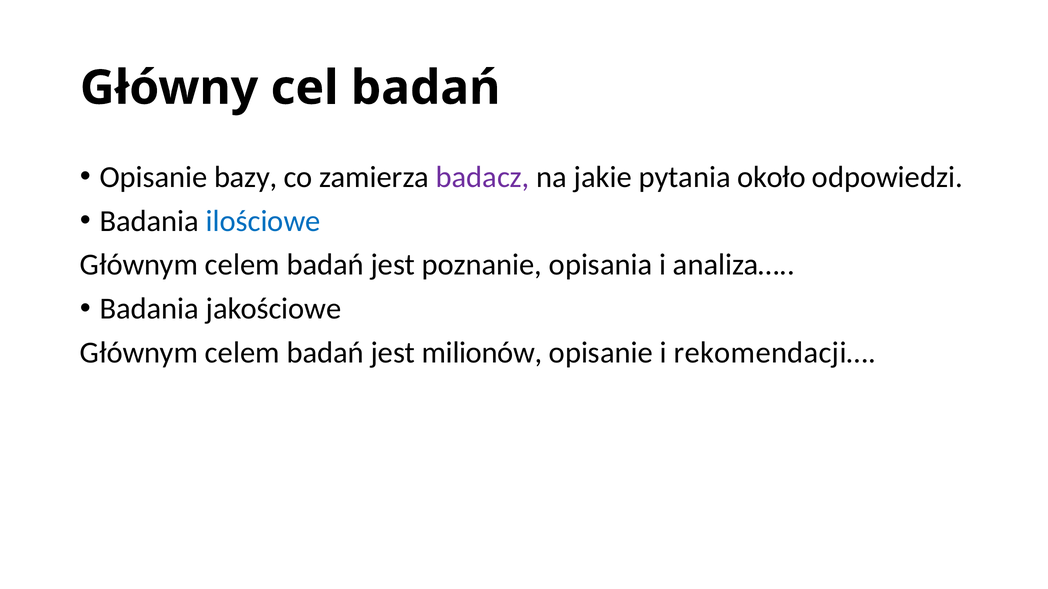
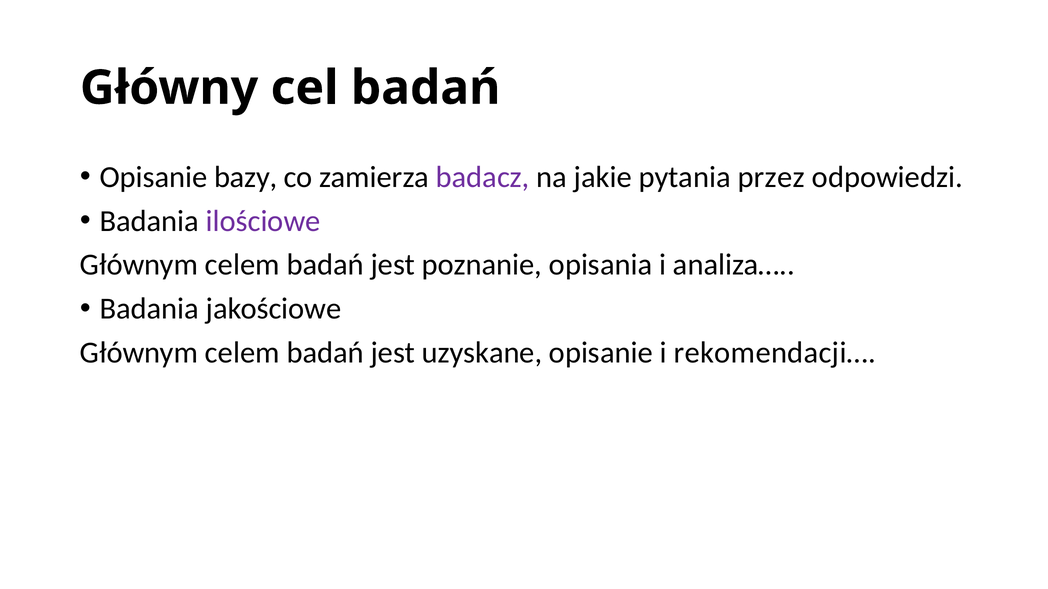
około: około -> przez
ilościowe colour: blue -> purple
milionów: milionów -> uzyskane
